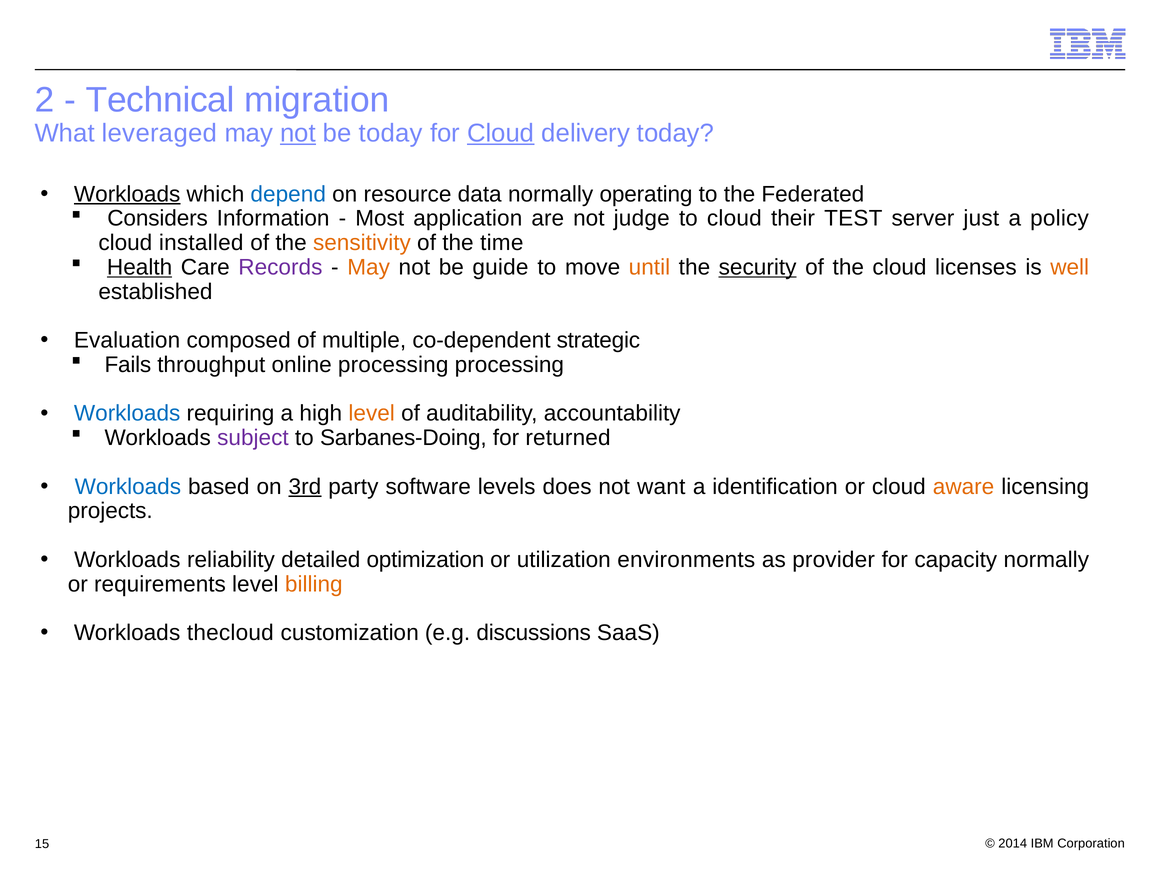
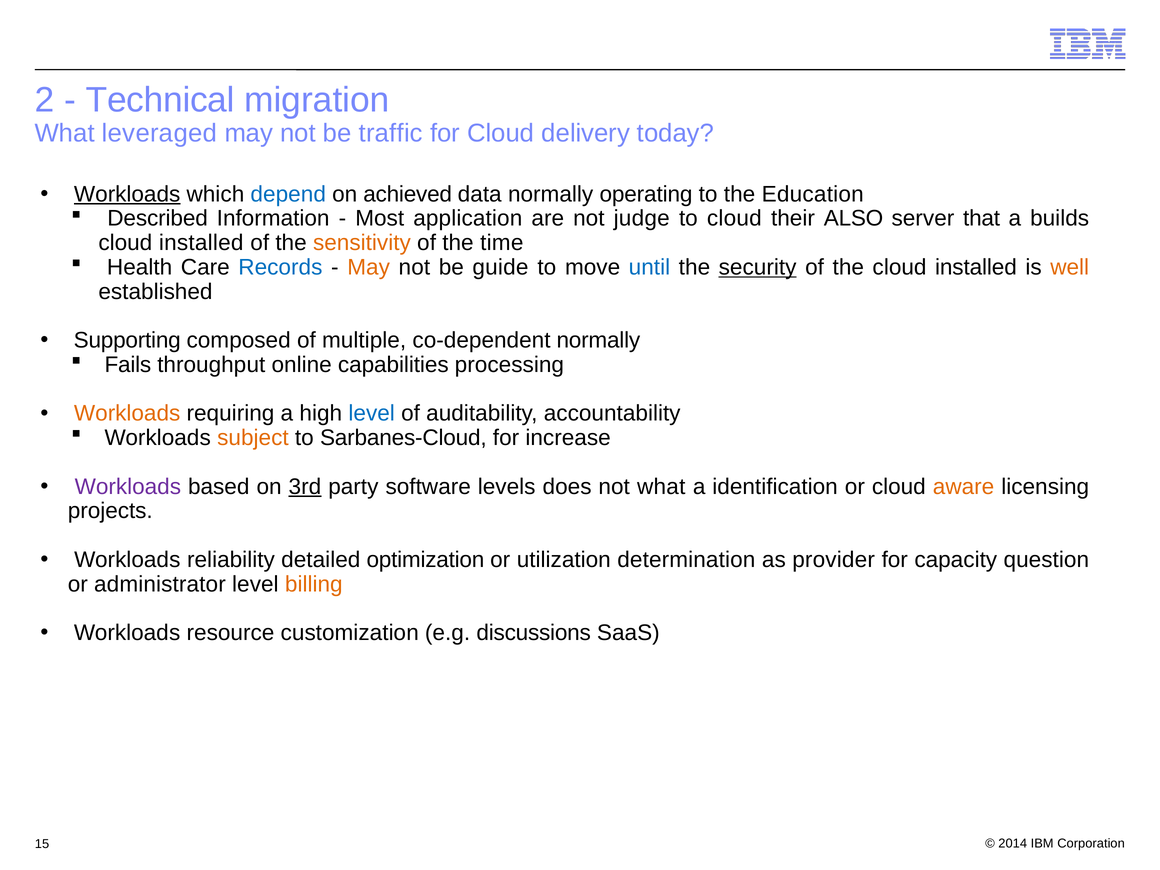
not at (298, 133) underline: present -> none
be today: today -> traffic
Cloud at (501, 133) underline: present -> none
resource: resource -> achieved
Federated: Federated -> Education
Considers: Considers -> Described
TEST: TEST -> ALSO
just: just -> that
policy: policy -> builds
Health underline: present -> none
Records colour: purple -> blue
until colour: orange -> blue
the cloud licenses: licenses -> installed
Evaluation: Evaluation -> Supporting
co-dependent strategic: strategic -> normally
online processing: processing -> capabilities
Workloads at (127, 413) colour: blue -> orange
level at (372, 413) colour: orange -> blue
subject colour: purple -> orange
Sarbanes-Doing: Sarbanes-Doing -> Sarbanes-Cloud
returned: returned -> increase
Workloads at (128, 487) colour: blue -> purple
not want: want -> what
environments: environments -> determination
capacity normally: normally -> question
requirements: requirements -> administrator
thecloud: thecloud -> resource
